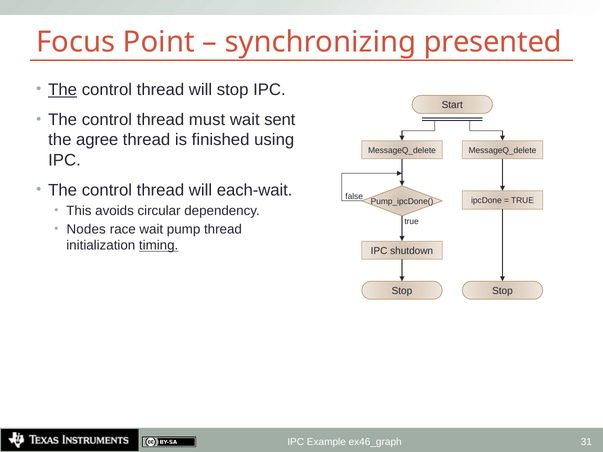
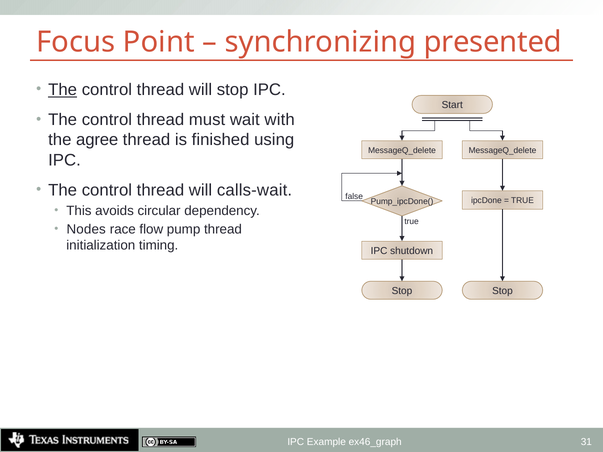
sent: sent -> with
each-wait: each-wait -> calls-wait
race wait: wait -> flow
timing underline: present -> none
